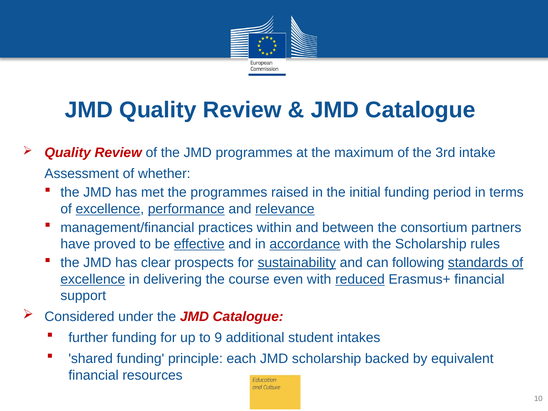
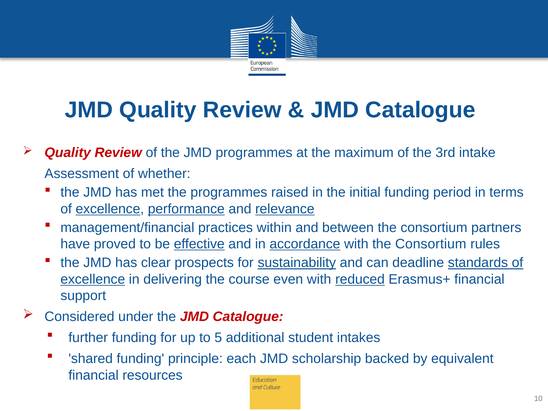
with the Scholarship: Scholarship -> Consortium
following: following -> deadline
9: 9 -> 5
